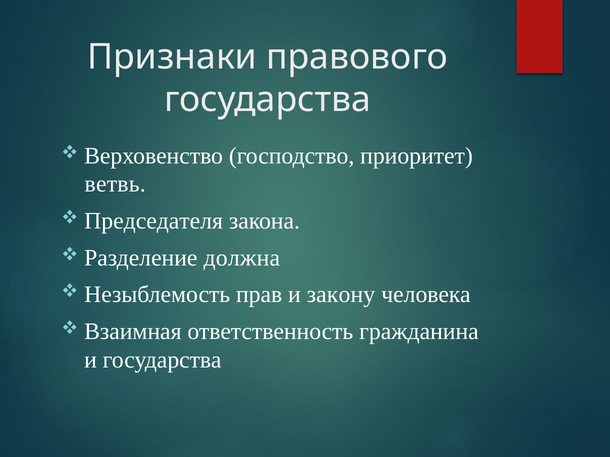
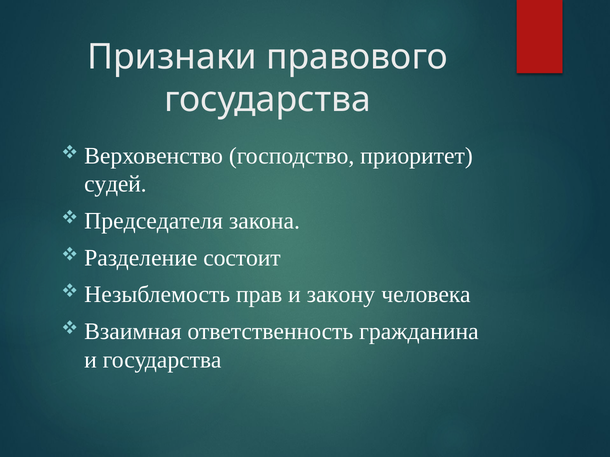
ветвь: ветвь -> судей
должна: должна -> состоит
